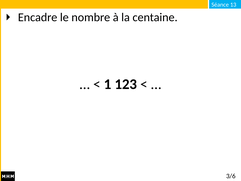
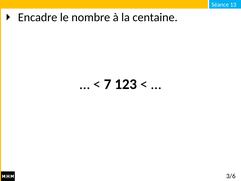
1: 1 -> 7
